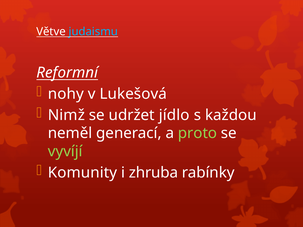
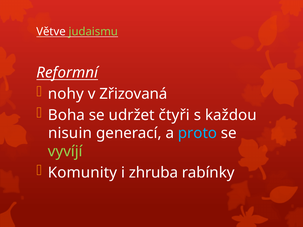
judaismu colour: light blue -> light green
Lukešová: Lukešová -> Zřizovaná
Nimž: Nimž -> Boha
jídlo: jídlo -> čtyři
neměl: neměl -> nisuin
proto colour: light green -> light blue
